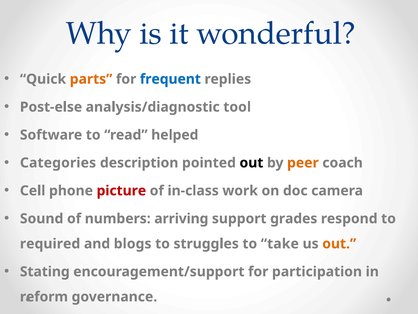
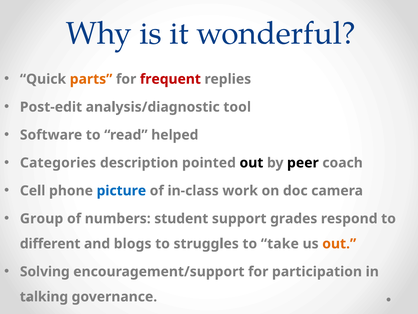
frequent colour: blue -> red
Post-else: Post-else -> Post-edit
peer colour: orange -> black
picture colour: red -> blue
Sound: Sound -> Group
arriving: arriving -> student
required: required -> different
Stating: Stating -> Solving
reform: reform -> talking
